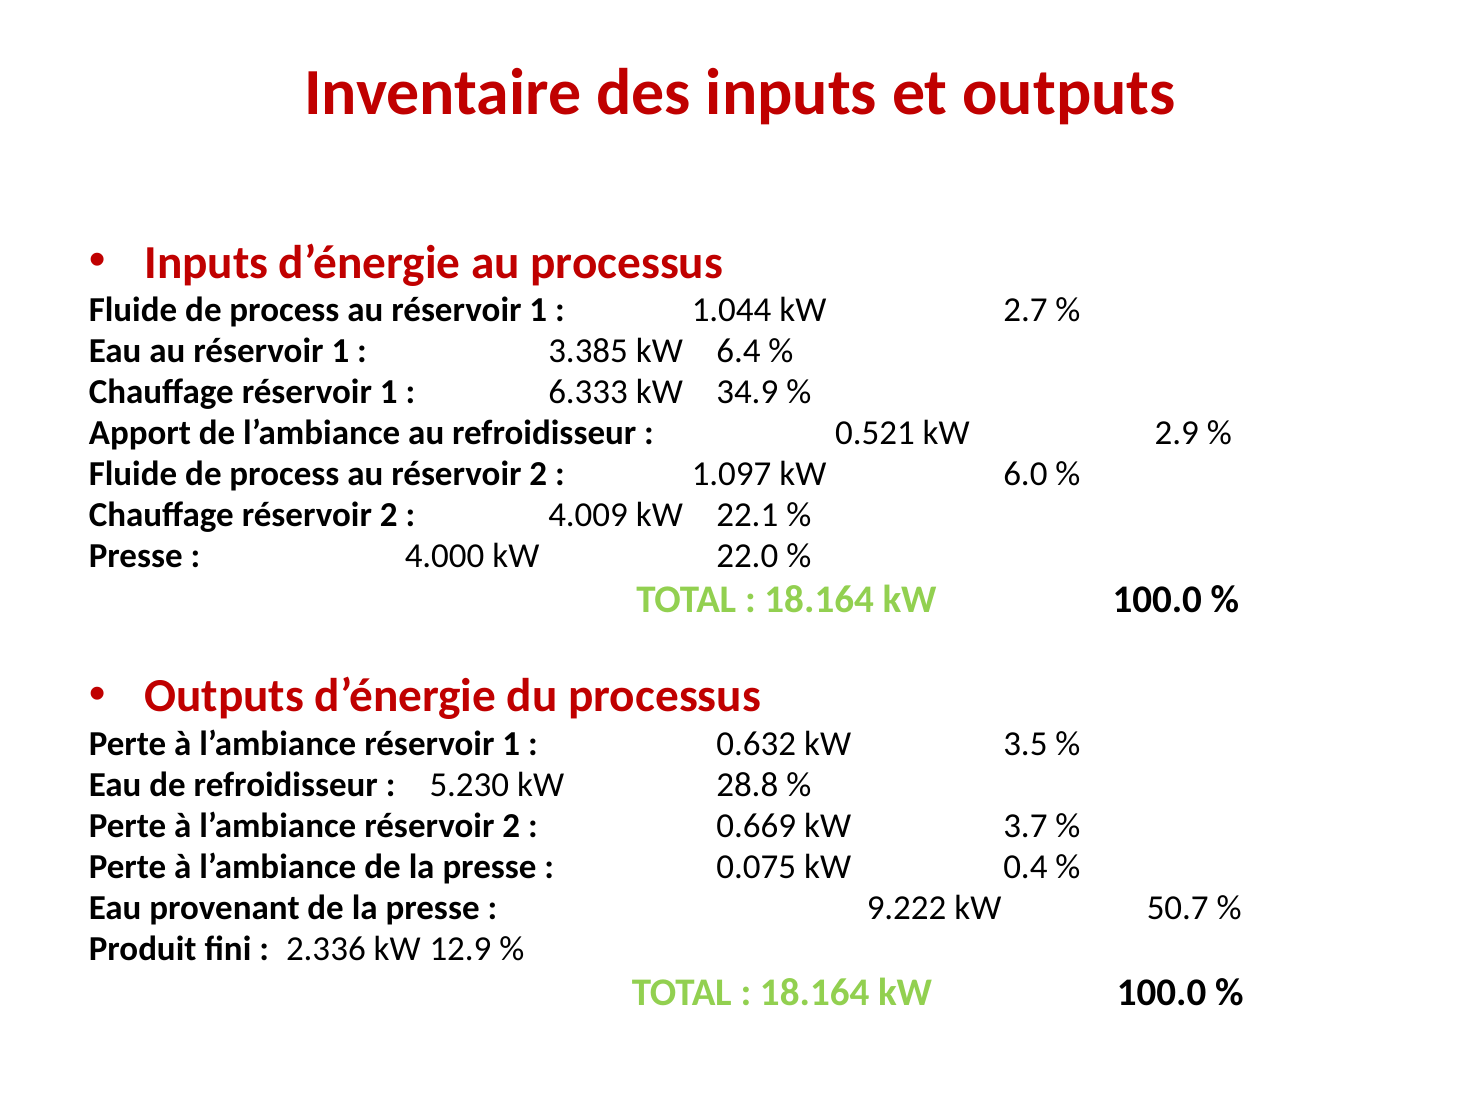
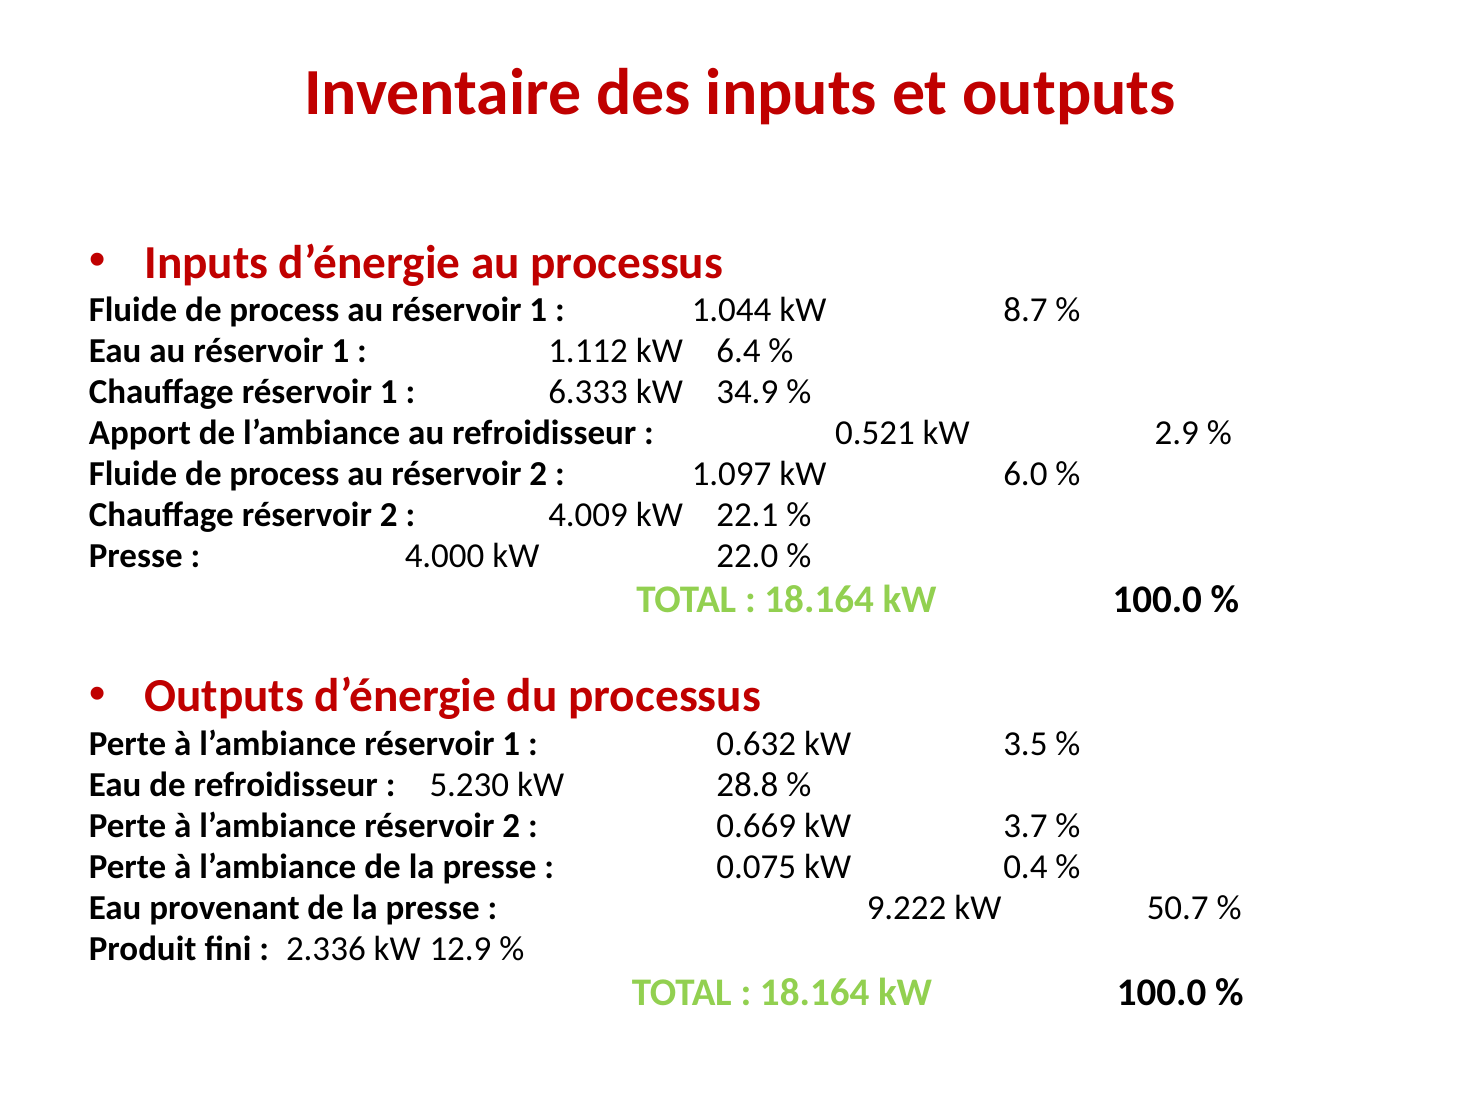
2.7: 2.7 -> 8.7
3.385: 3.385 -> 1.112
